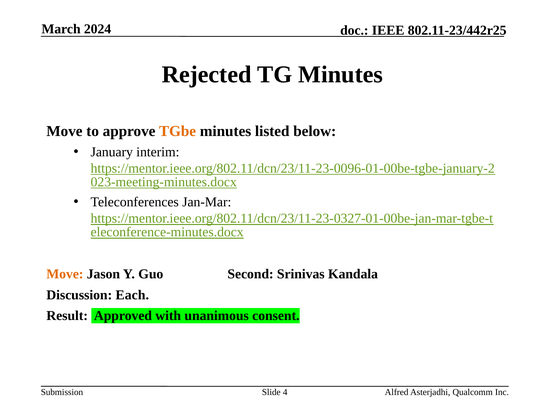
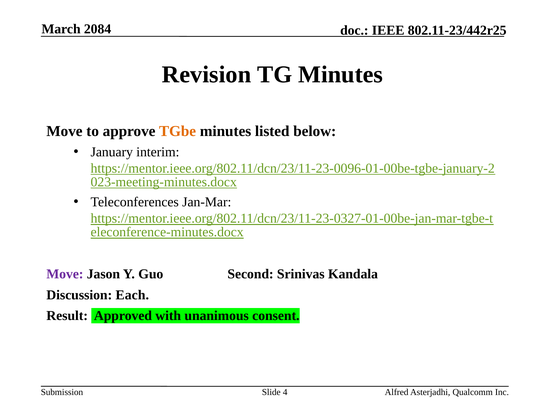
2024: 2024 -> 2084
Rejected: Rejected -> Revision
Move at (65, 274) colour: orange -> purple
